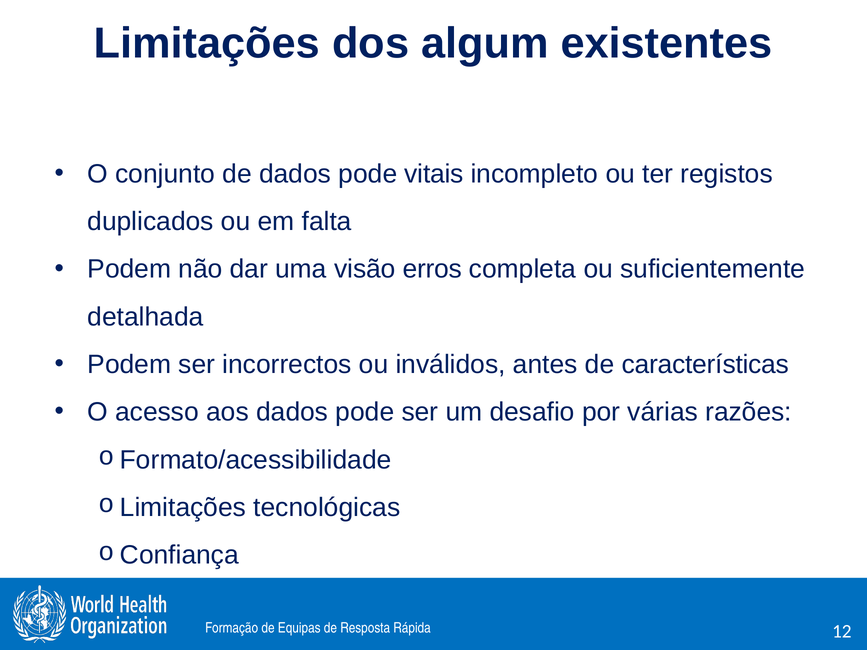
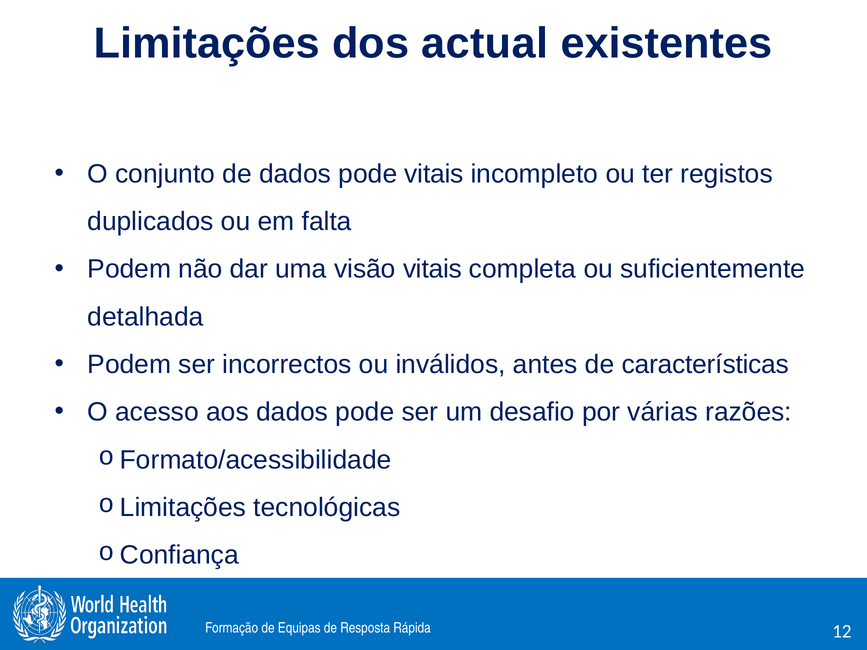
algum: algum -> actual
visão erros: erros -> vitais
